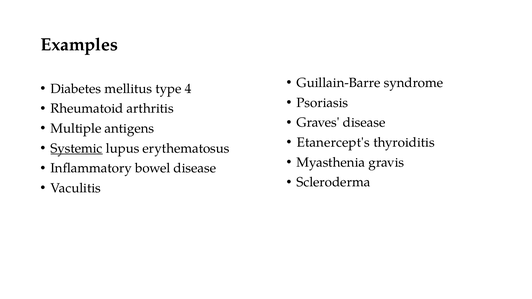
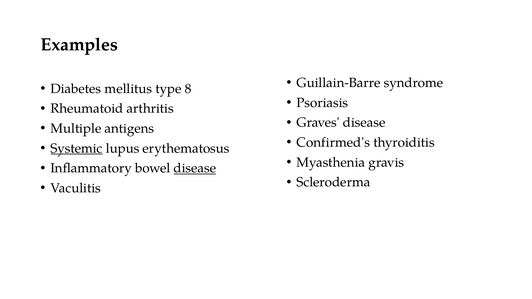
4: 4 -> 8
Etanercept's: Etanercept's -> Confirmed's
disease at (195, 168) underline: none -> present
